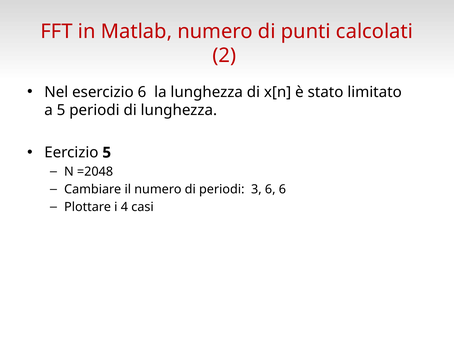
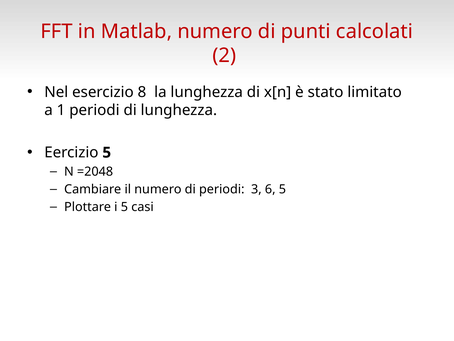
esercizio 6: 6 -> 8
a 5: 5 -> 1
6 6: 6 -> 5
i 4: 4 -> 5
